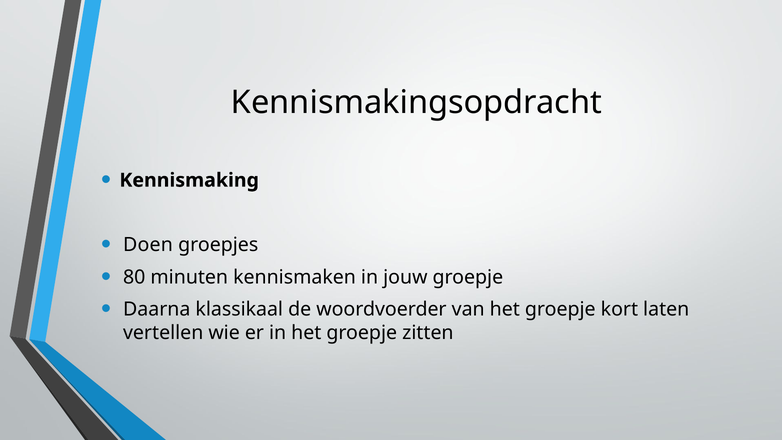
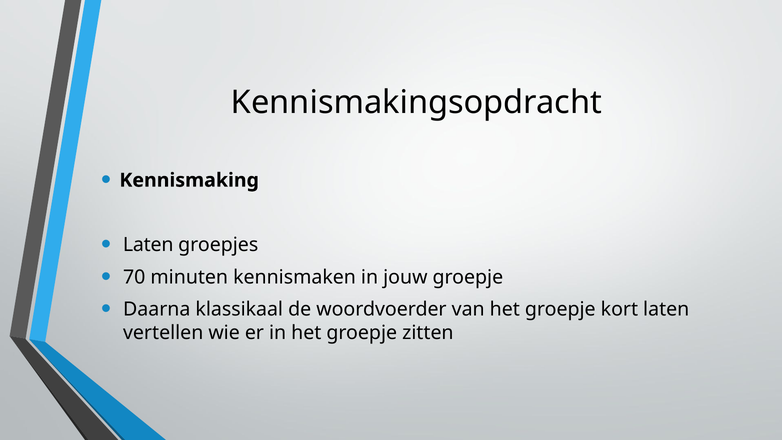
Doen at (148, 245): Doen -> Laten
80: 80 -> 70
